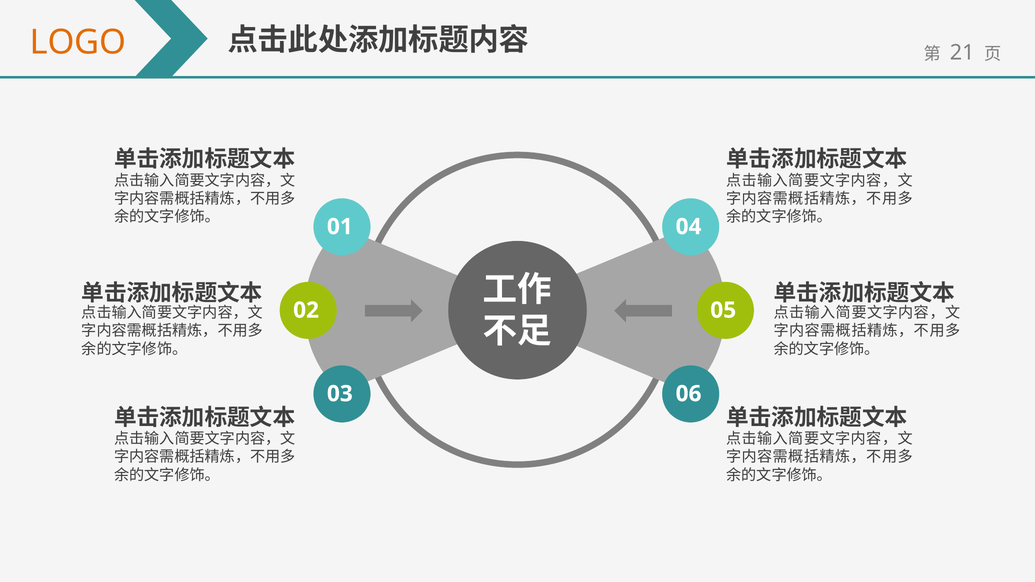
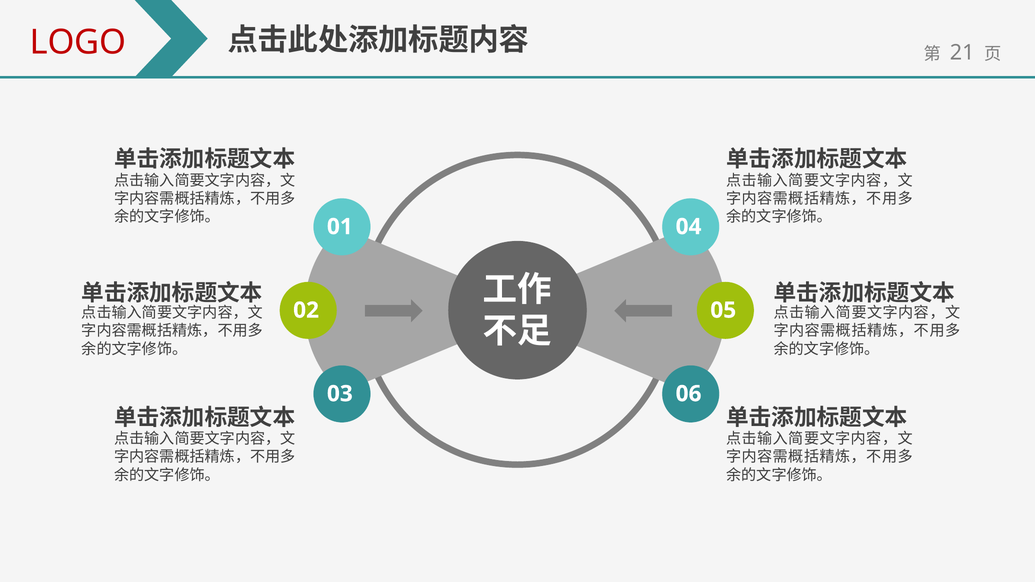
LOGO colour: orange -> red
